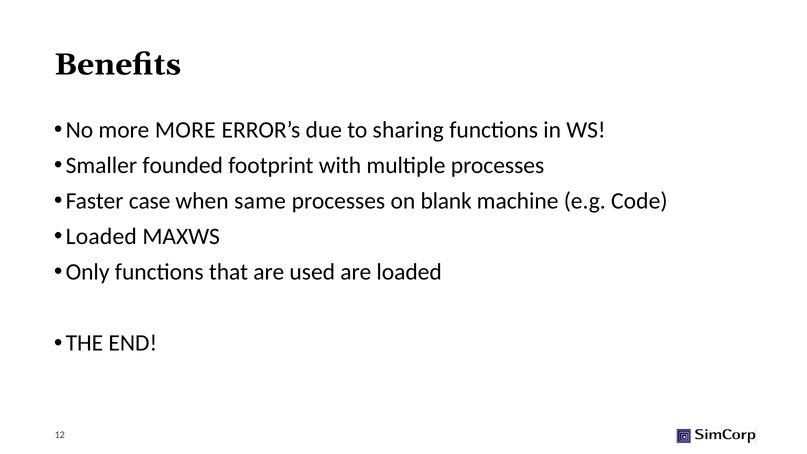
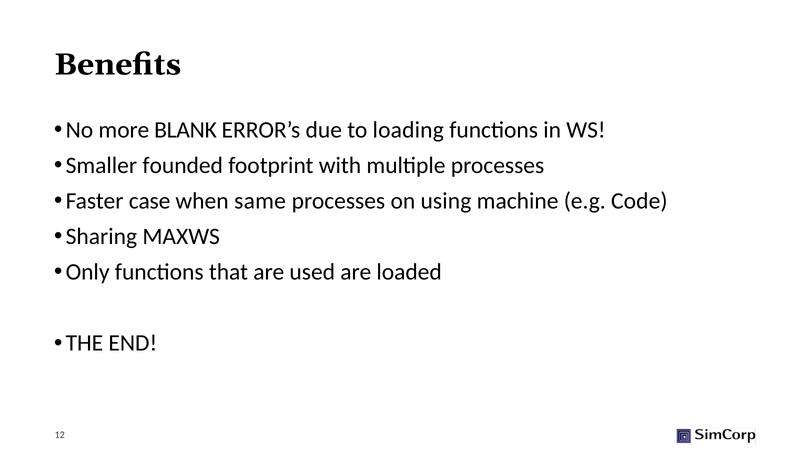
more MORE: MORE -> BLANK
sharing: sharing -> loading
blank: blank -> using
Loaded at (101, 237): Loaded -> Sharing
